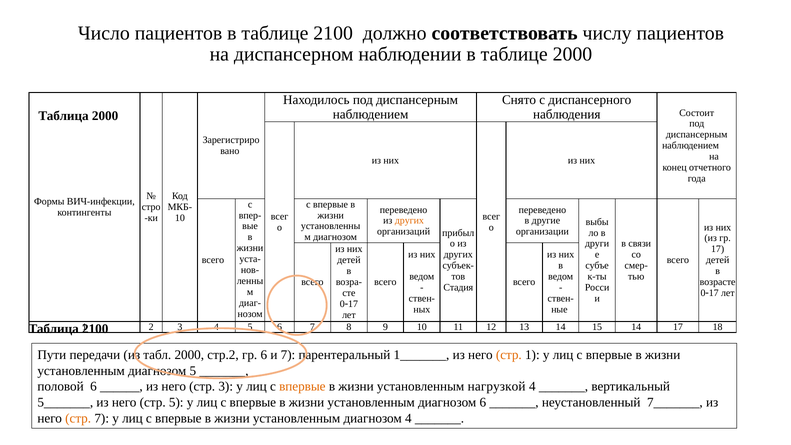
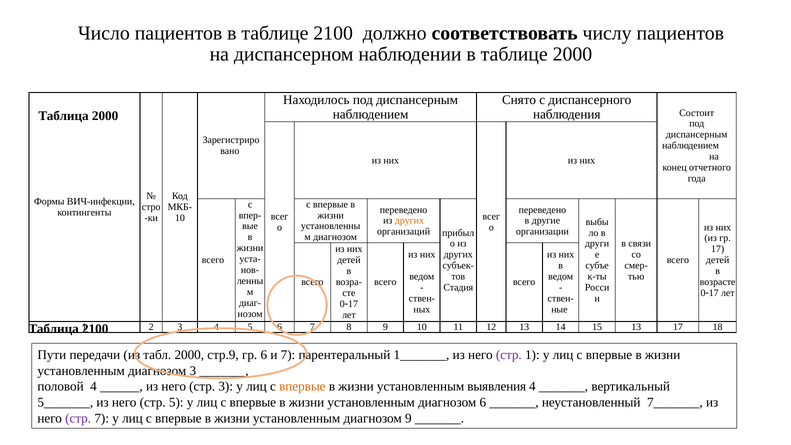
15 14: 14 -> 13
стр.2: стр.2 -> стр.9
стр at (509, 355) colour: orange -> purple
диагнозом 5: 5 -> 3
половой 6: 6 -> 4
нагрузкой: нагрузкой -> выявления
стр at (78, 418) colour: orange -> purple
диагнозом 4: 4 -> 9
